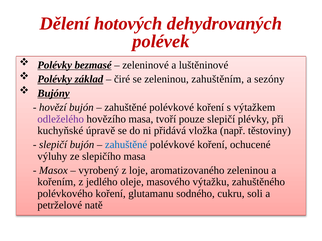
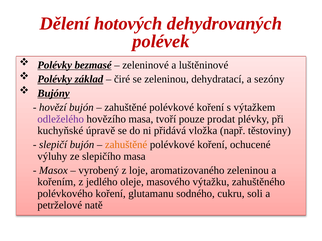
zahuštěním: zahuštěním -> dehydratací
pouze slepičí: slepičí -> prodat
zahuštěné at (126, 145) colour: blue -> orange
